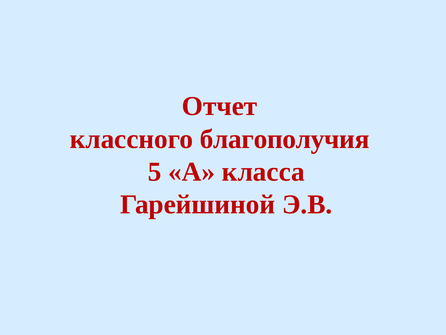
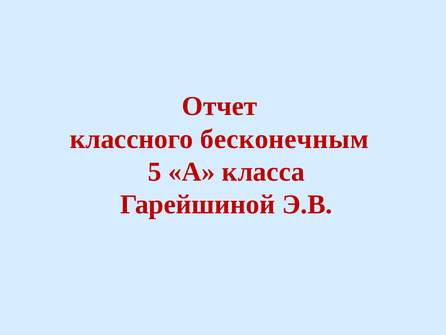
благополучия: благополучия -> бесконечным
